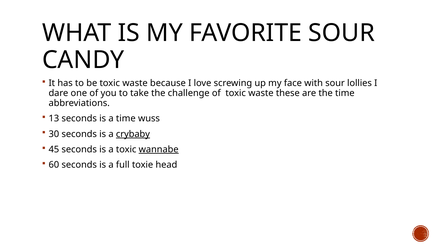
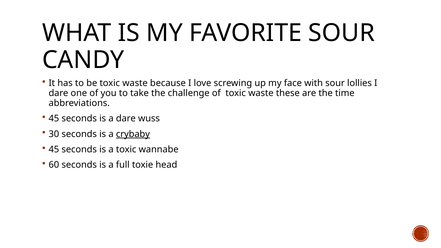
13 at (54, 119): 13 -> 45
a time: time -> dare
wannabe underline: present -> none
